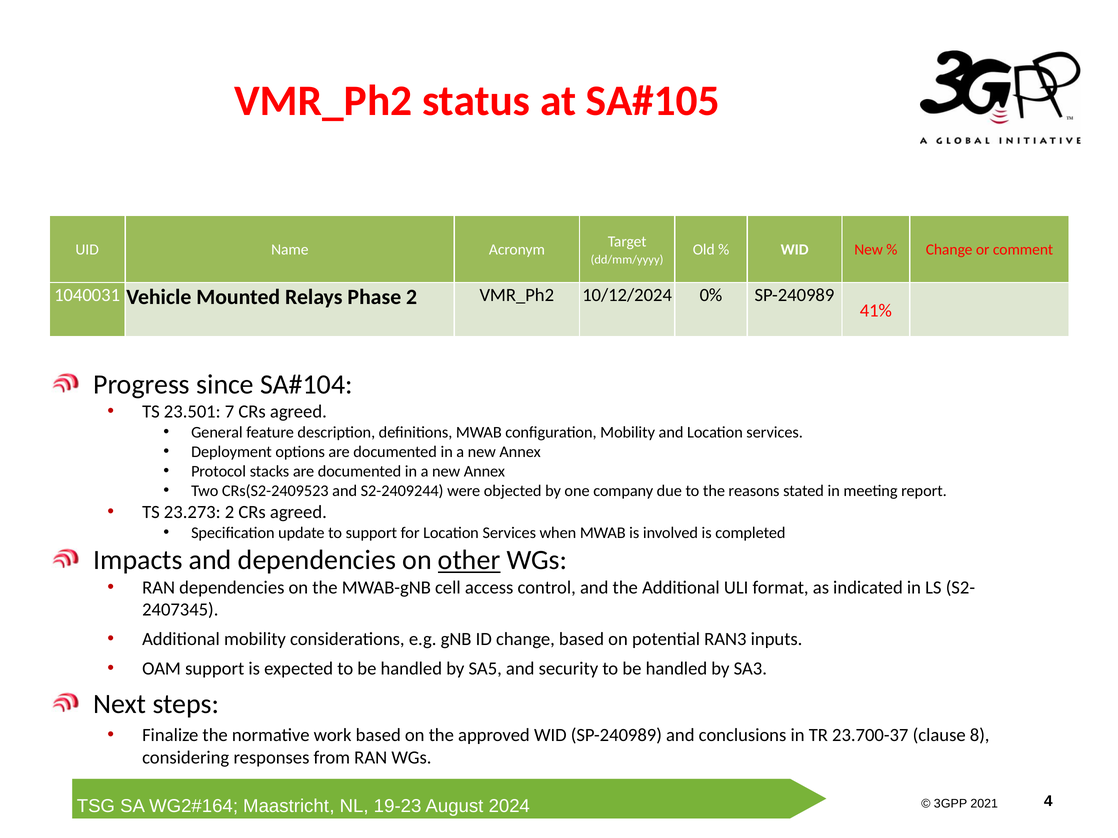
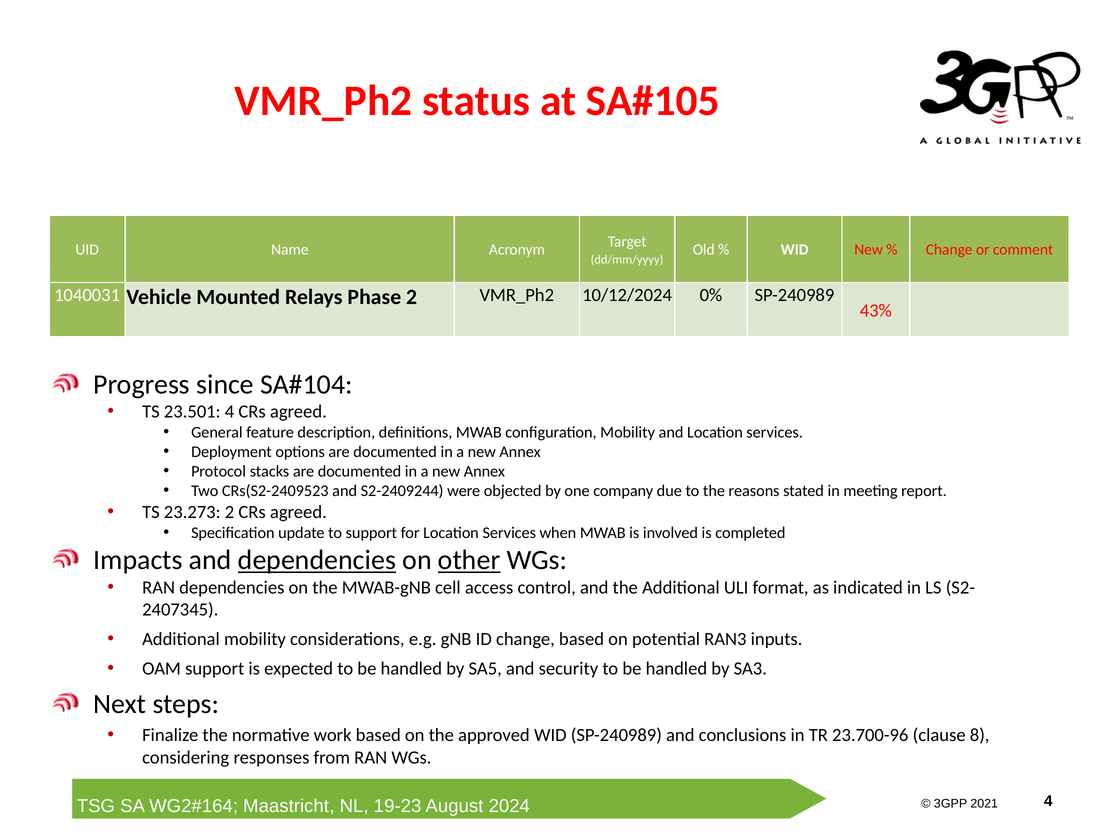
41%: 41% -> 43%
23.501 7: 7 -> 4
dependencies at (317, 561) underline: none -> present
23.700-37: 23.700-37 -> 23.700-96
